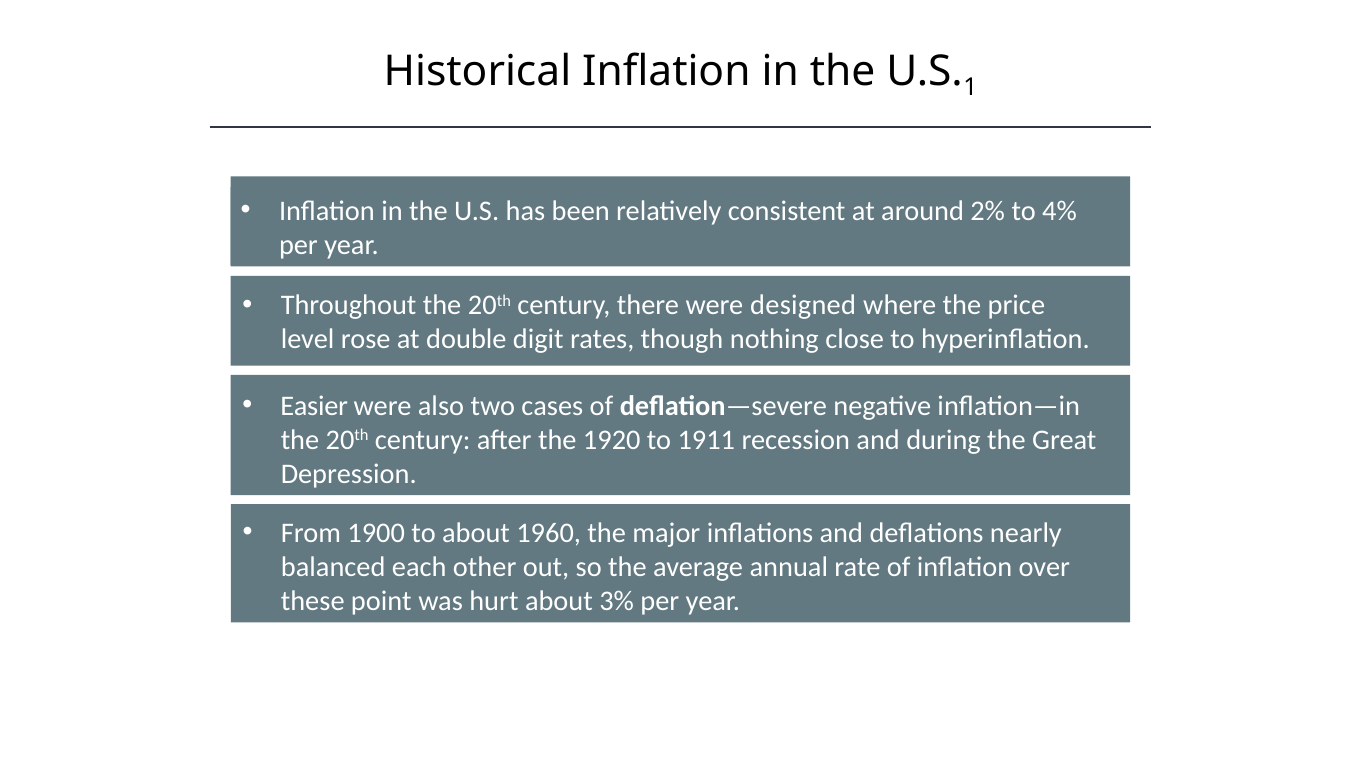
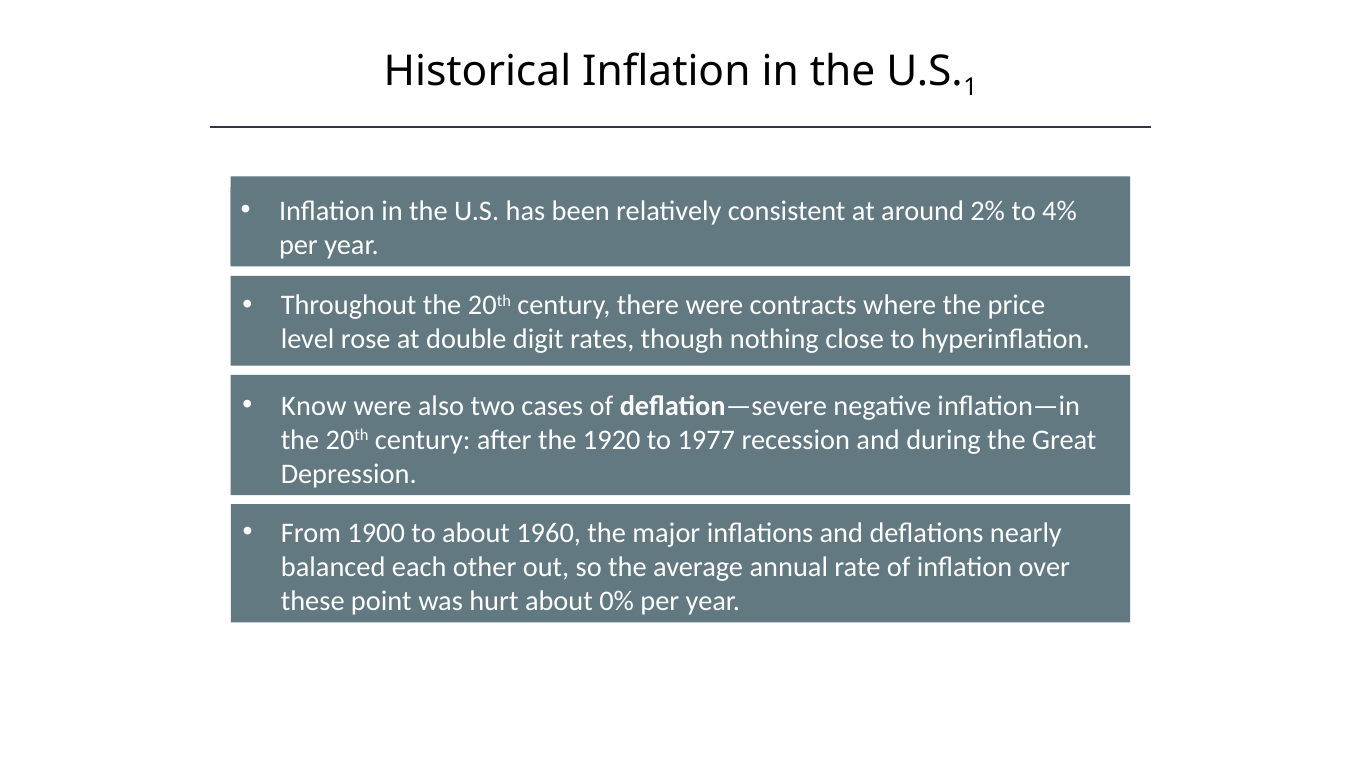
designed: designed -> contracts
Easier: Easier -> Know
1911: 1911 -> 1977
3%: 3% -> 0%
